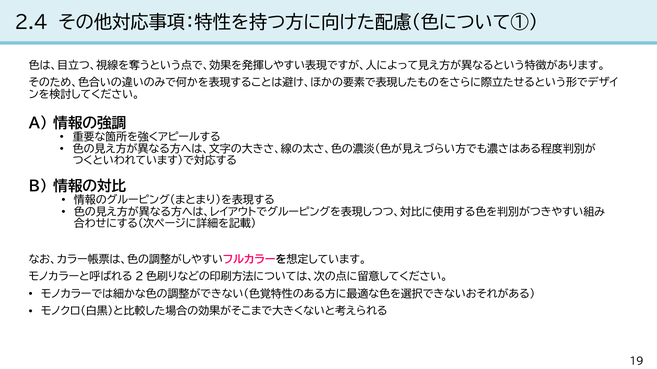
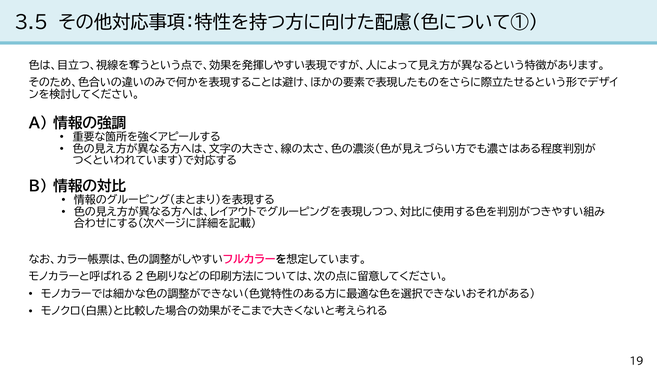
2.4: 2.4 -> 3.5
